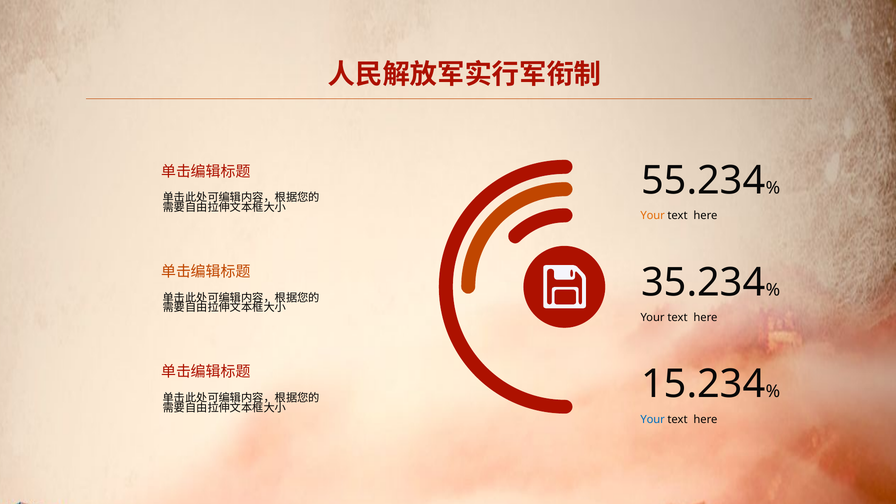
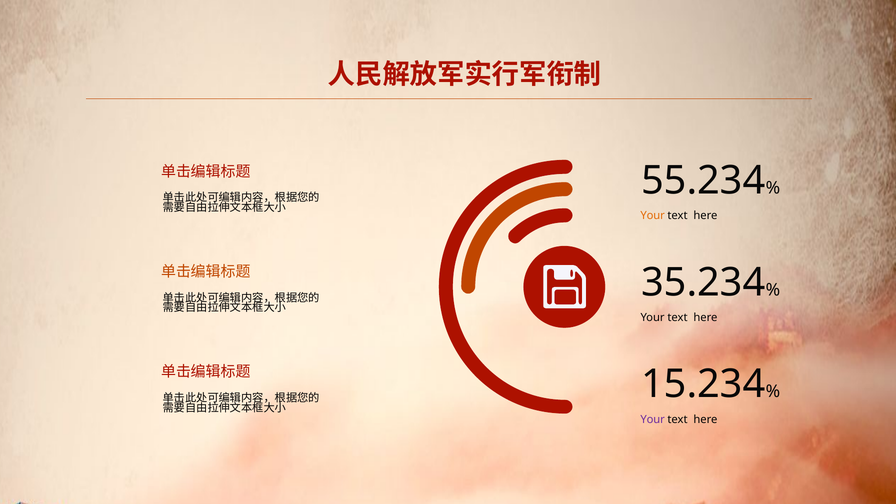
Your at (653, 419) colour: blue -> purple
